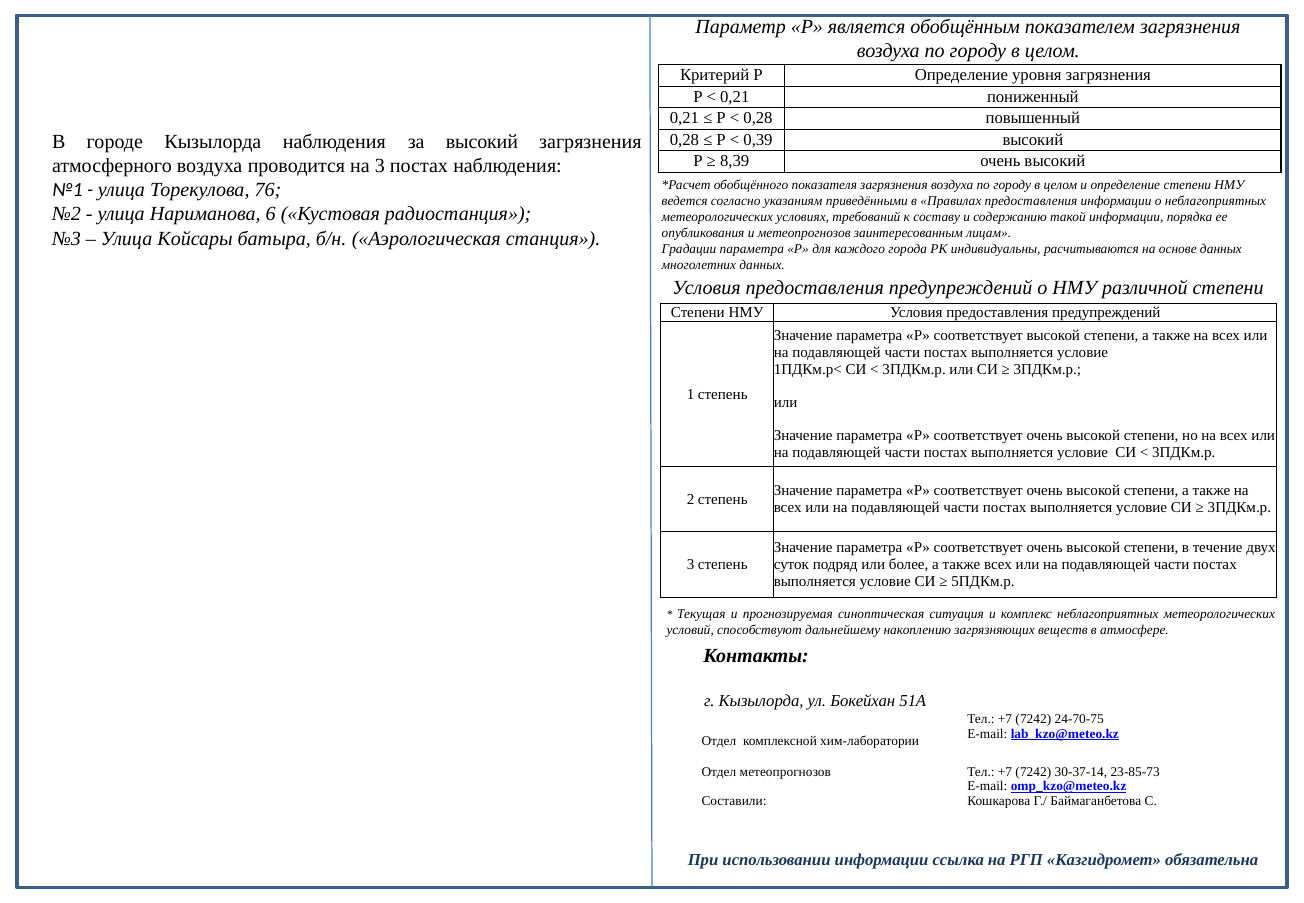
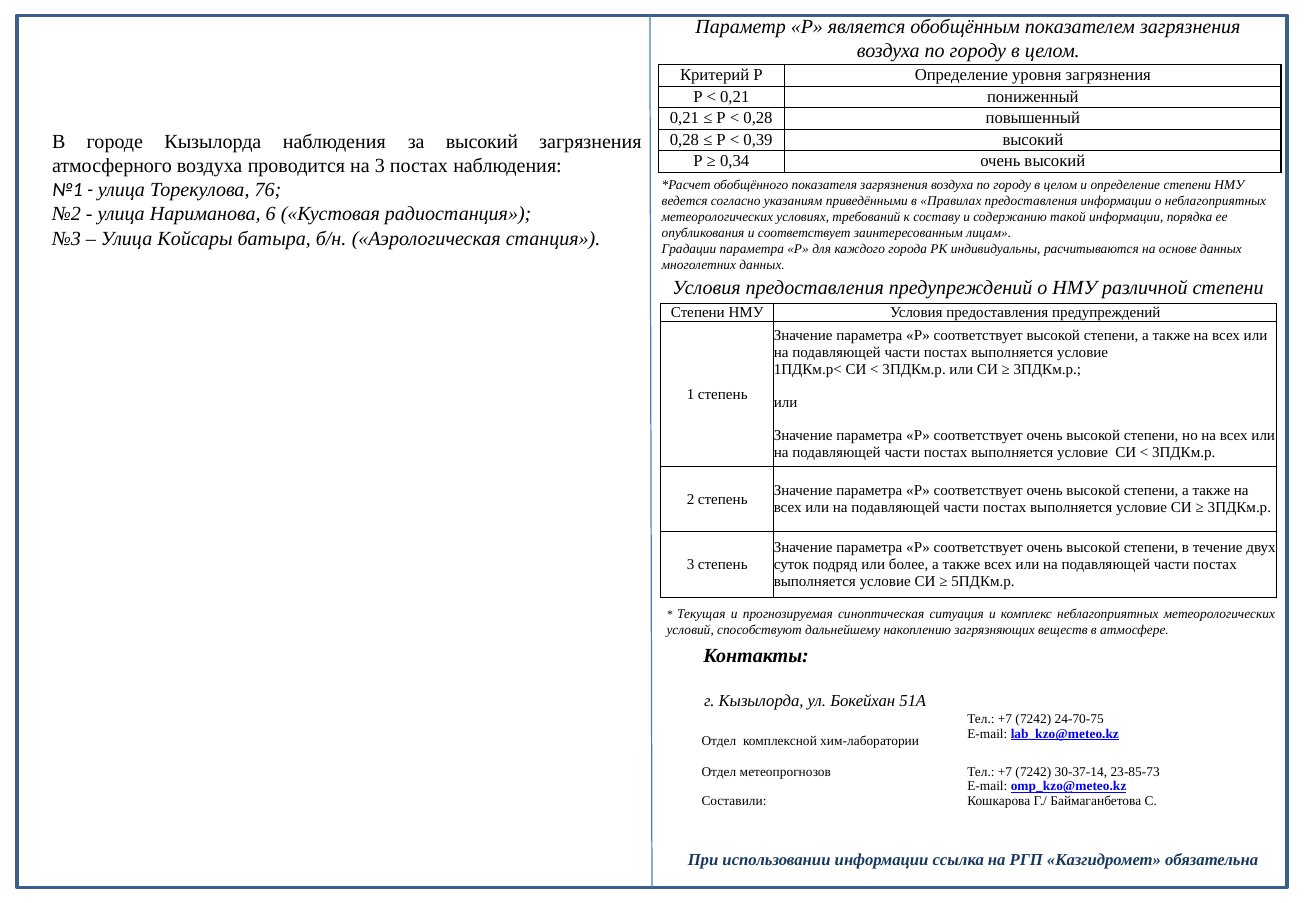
8,39: 8,39 -> 0,34
и метеопрогнозов: метеопрогнозов -> соответствует
